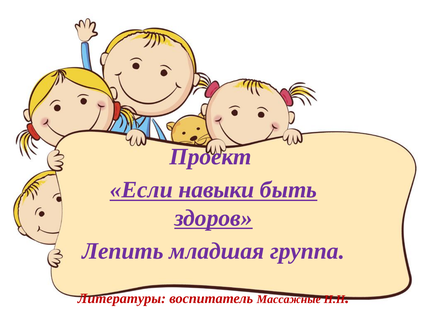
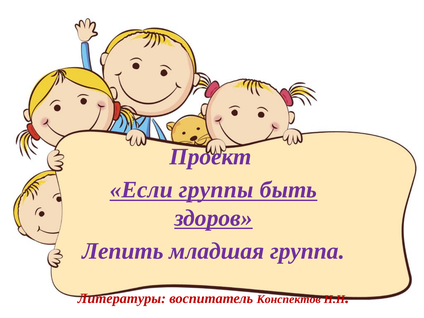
навыки: навыки -> группы
Массажные: Массажные -> Конспектов
